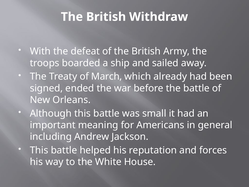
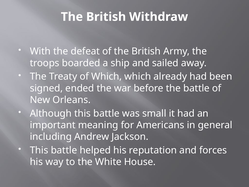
of March: March -> Which
